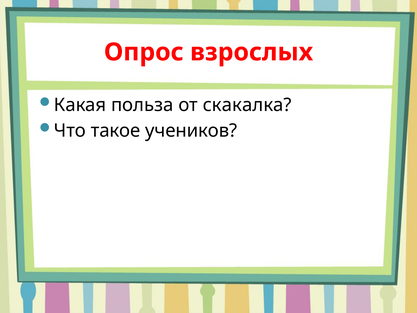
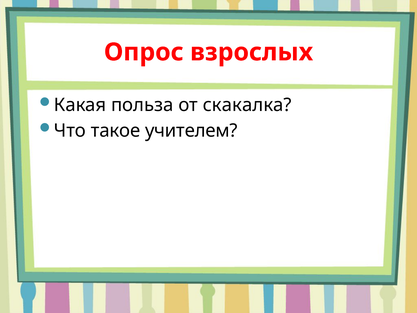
учеников: учеников -> учителем
